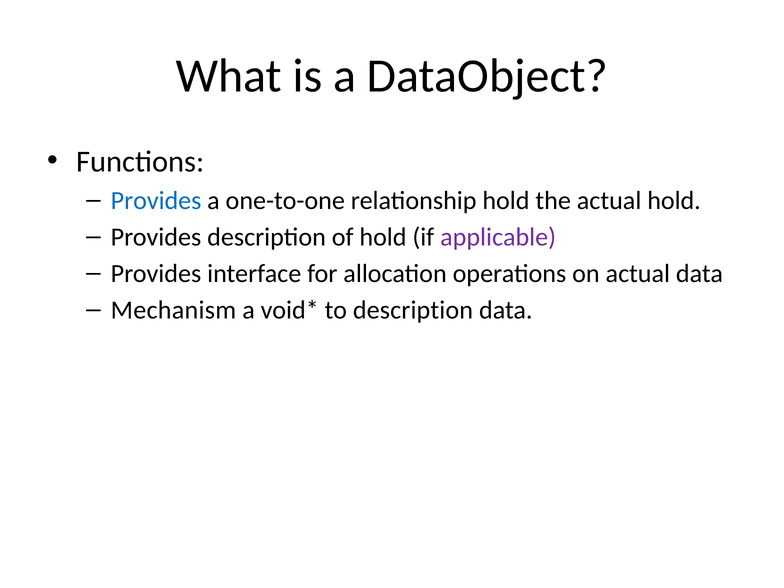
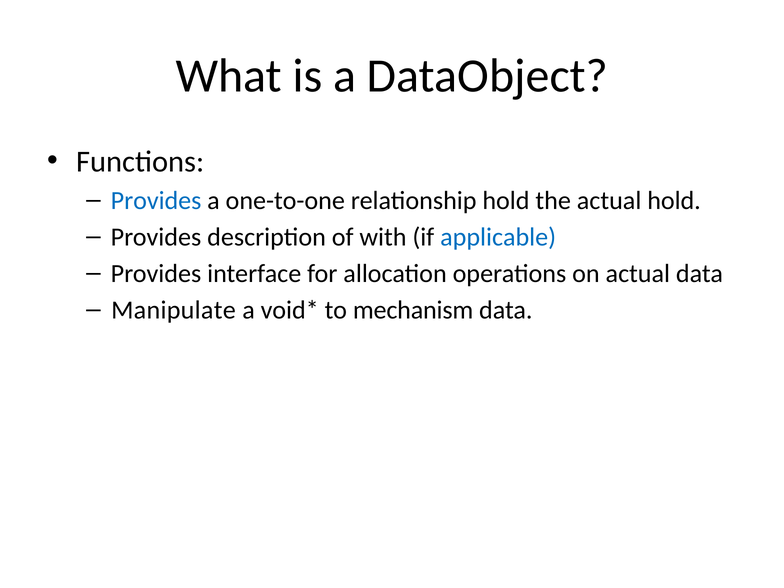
of hold: hold -> with
applicable colour: purple -> blue
Mechanism: Mechanism -> Manipulate
to description: description -> mechanism
